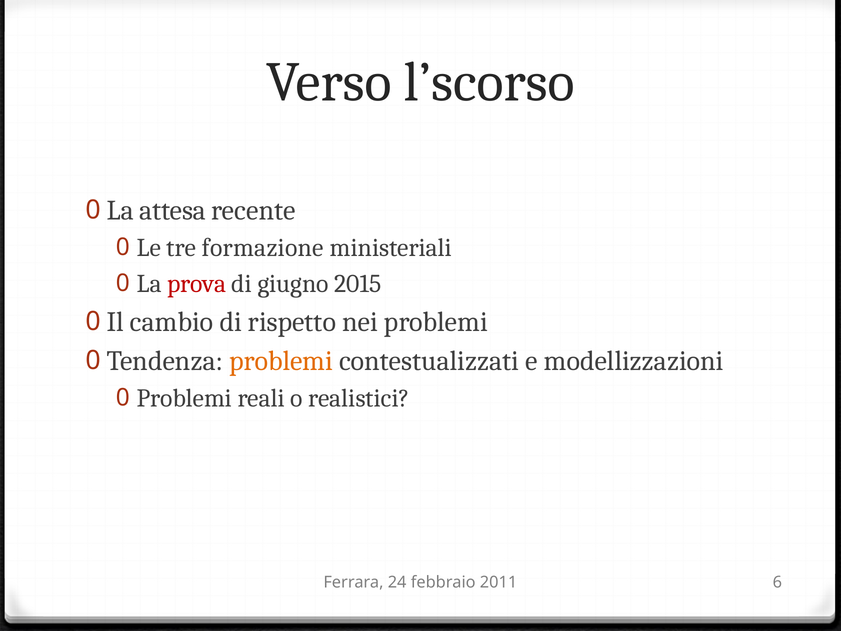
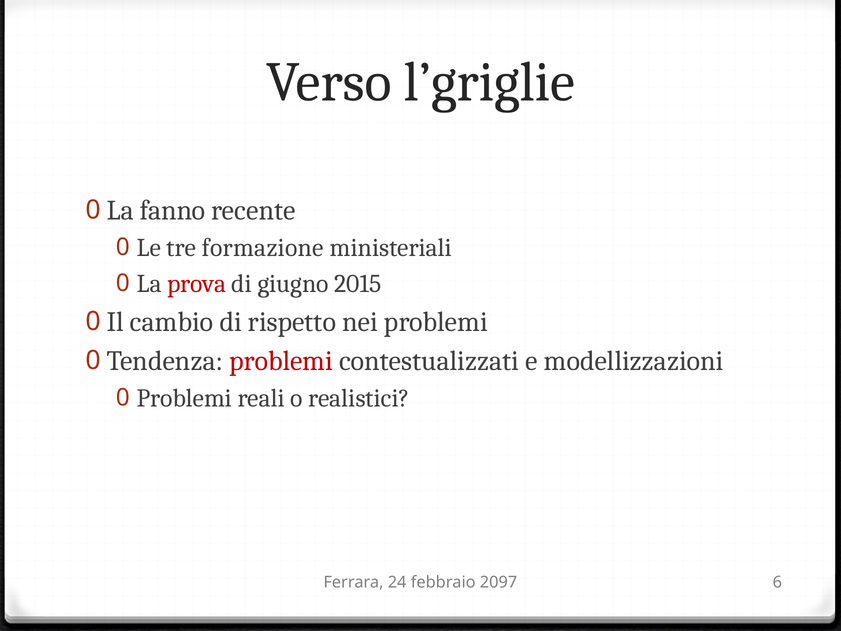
l’scorso: l’scorso -> l’griglie
attesa: attesa -> fanno
problemi at (281, 361) colour: orange -> red
2011: 2011 -> 2097
